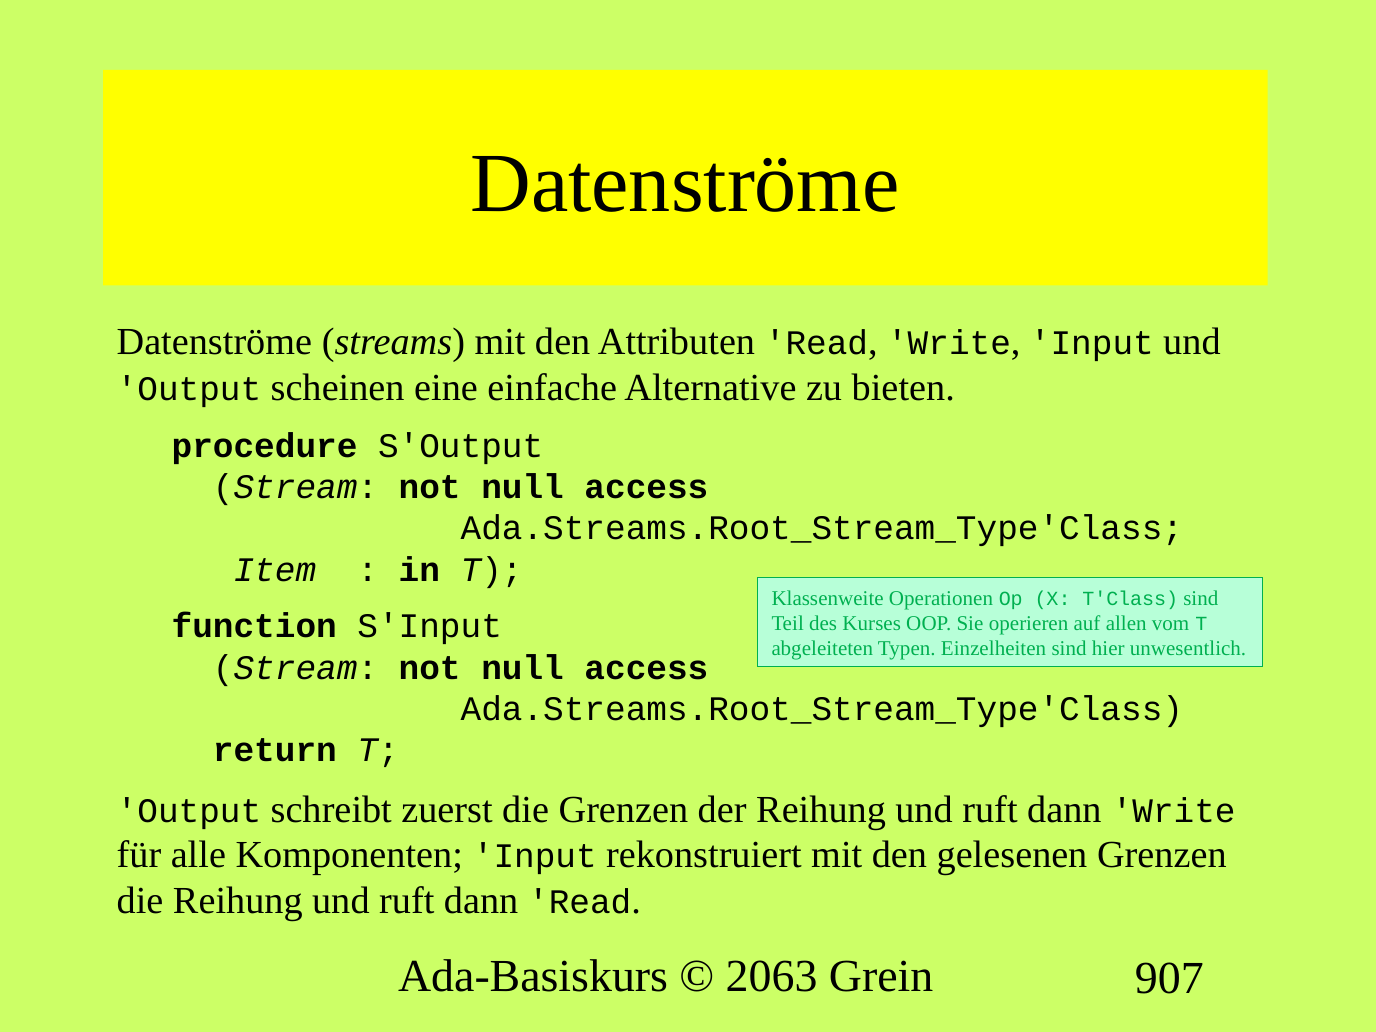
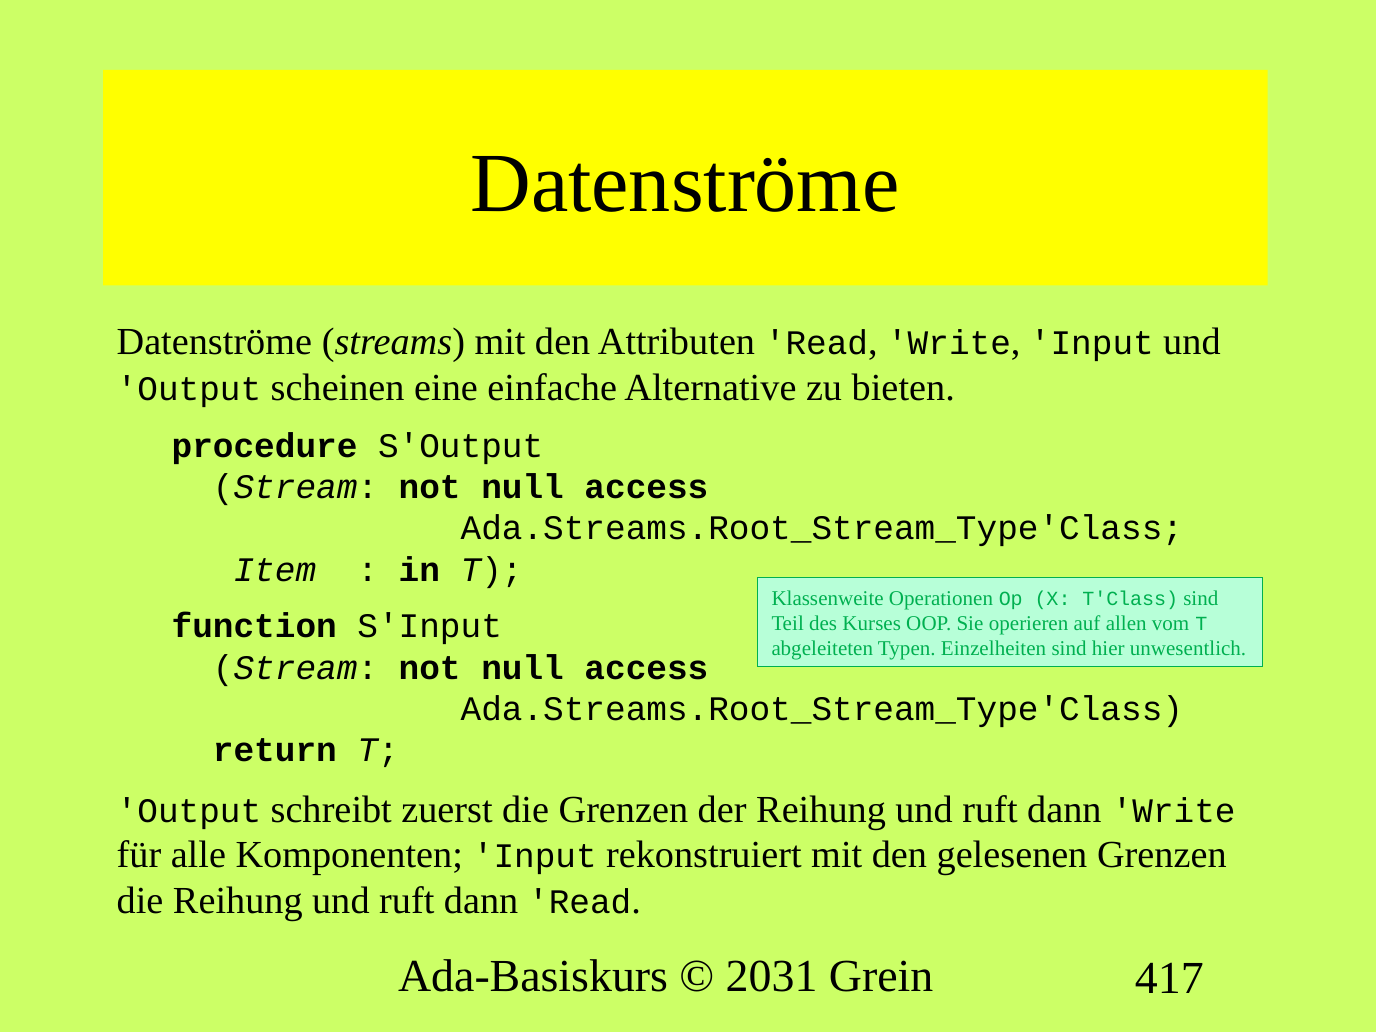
2063: 2063 -> 2031
907: 907 -> 417
